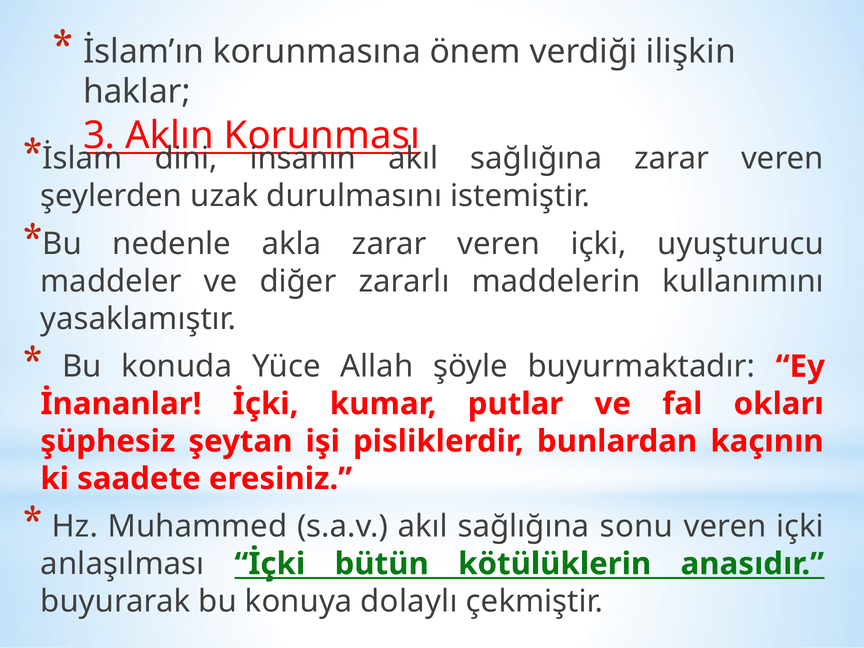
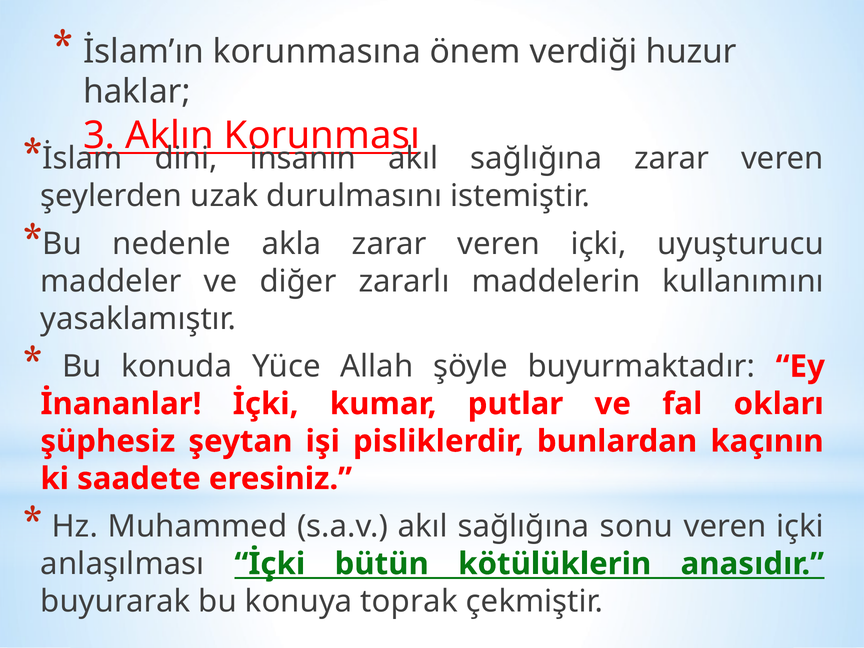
ilişkin: ilişkin -> huzur
dolaylı: dolaylı -> toprak
